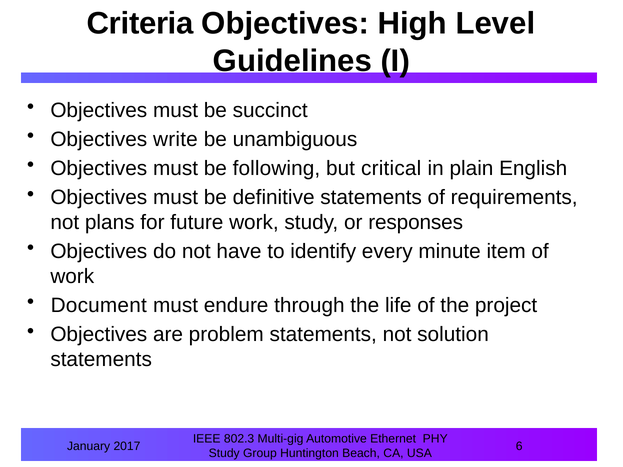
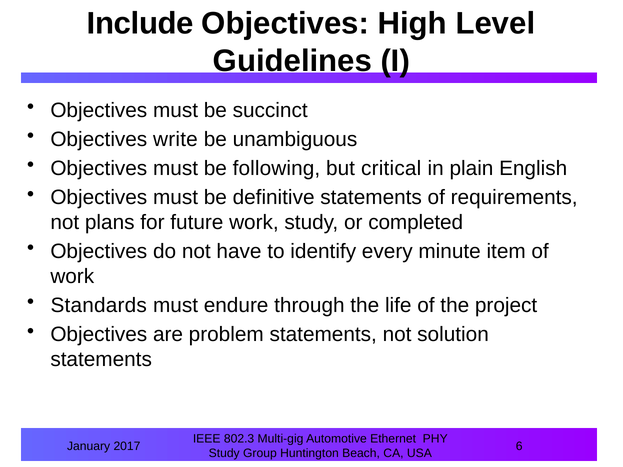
Criteria: Criteria -> Include
responses: responses -> completed
Document: Document -> Standards
